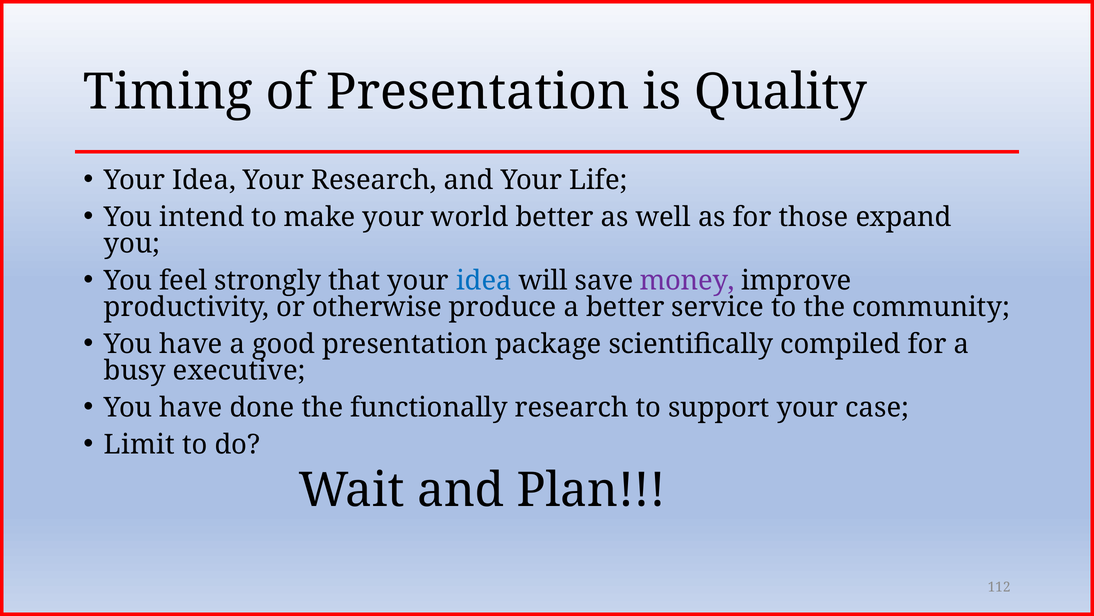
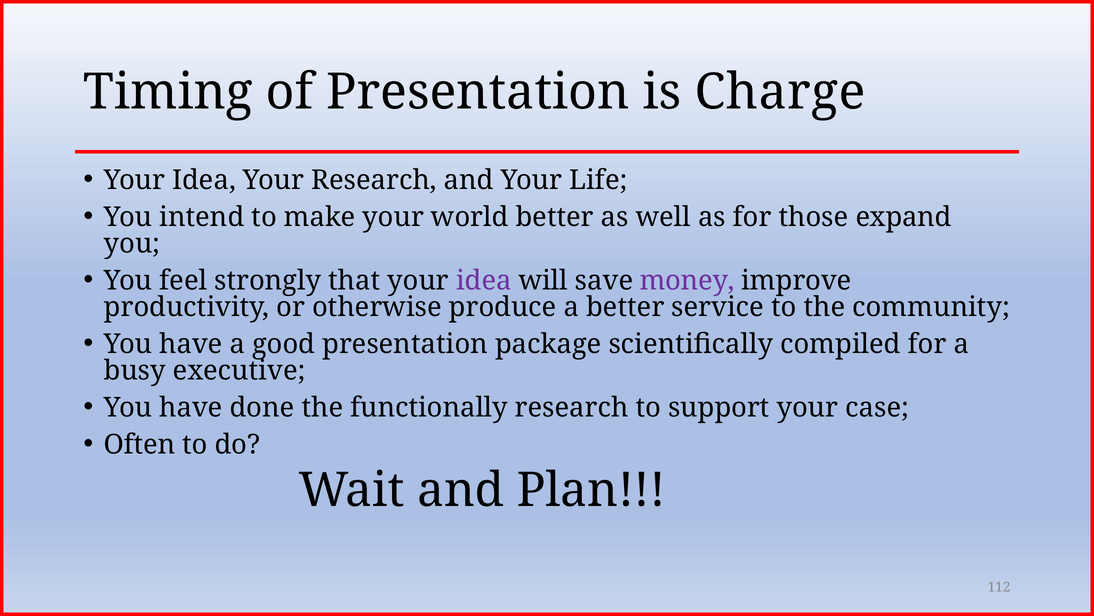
Quality: Quality -> Charge
idea at (484, 280) colour: blue -> purple
Limit: Limit -> Often
